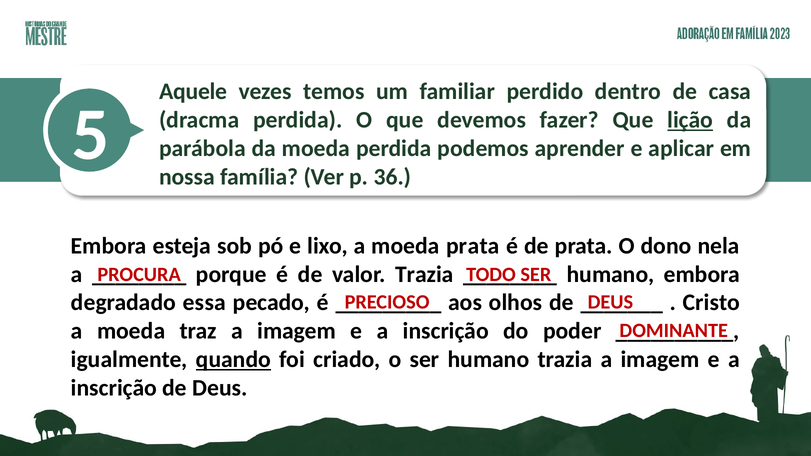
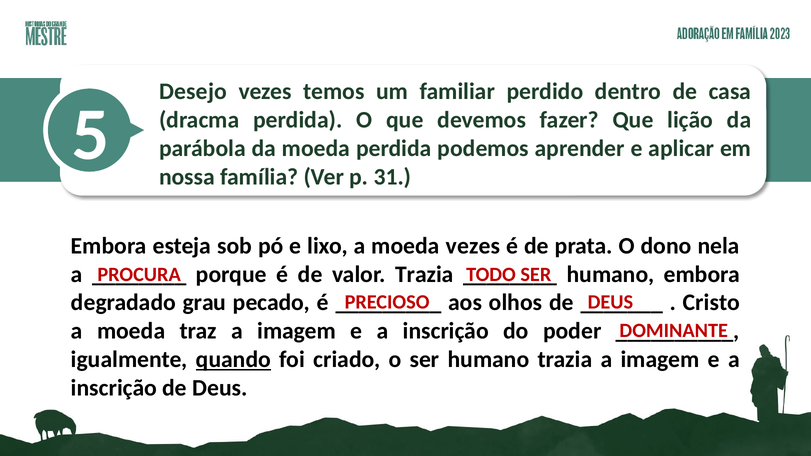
Aquele: Aquele -> Desejo
lição underline: present -> none
36: 36 -> 31
moeda prata: prata -> vezes
essa: essa -> grau
